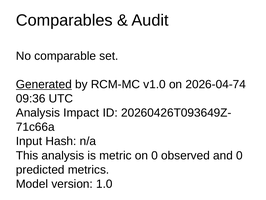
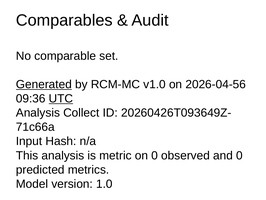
2026-04-74: 2026-04-74 -> 2026-04-56
UTC underline: none -> present
Impact: Impact -> Collect
